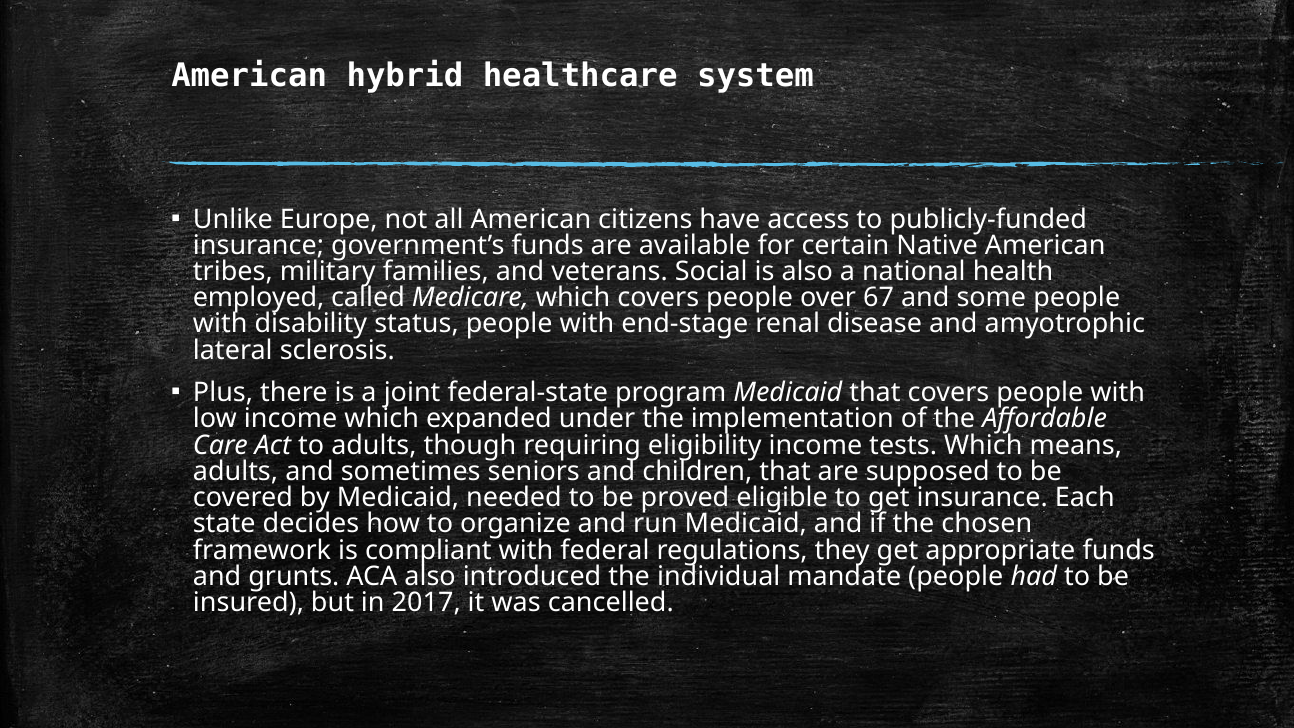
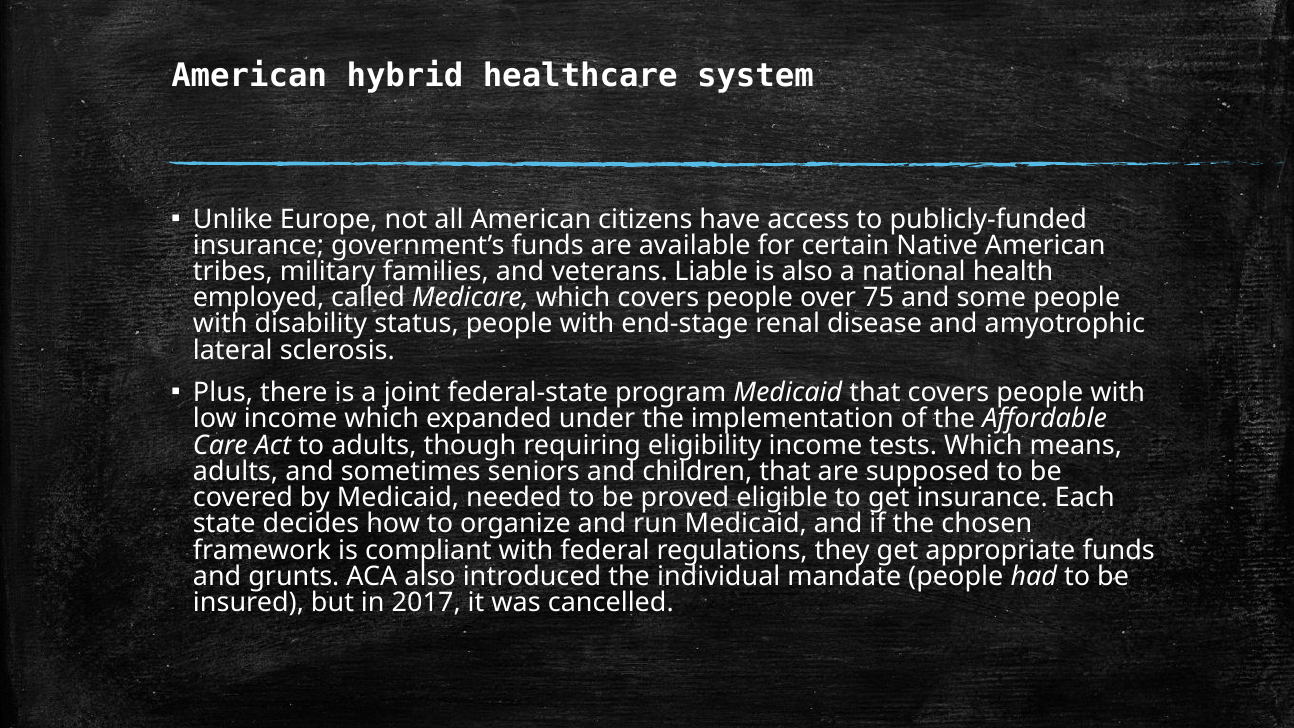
Social: Social -> Liable
67: 67 -> 75
